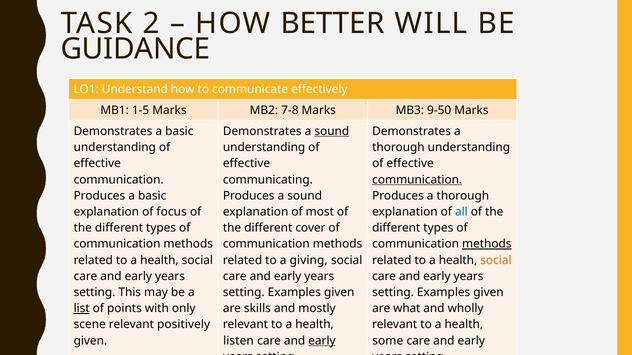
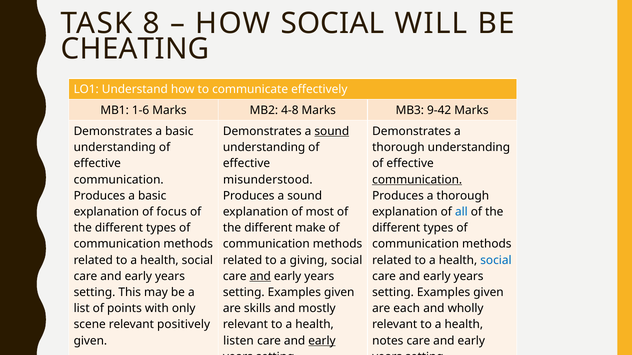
2: 2 -> 8
HOW BETTER: BETTER -> SOCIAL
GUIDANCE: GUIDANCE -> CHEATING
1-5: 1-5 -> 1-6
7-8: 7-8 -> 4-8
9-50: 9-50 -> 9-42
communicating: communicating -> misunderstood
cover: cover -> make
methods at (487, 244) underline: present -> none
social at (496, 260) colour: orange -> blue
and at (260, 277) underline: none -> present
list underline: present -> none
what: what -> each
some: some -> notes
